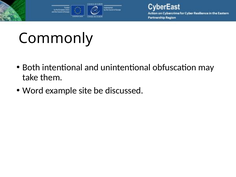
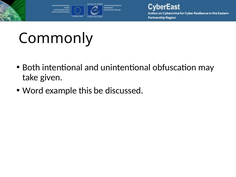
them: them -> given
site: site -> this
